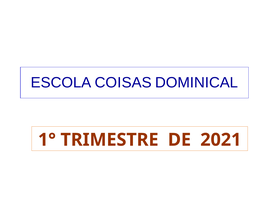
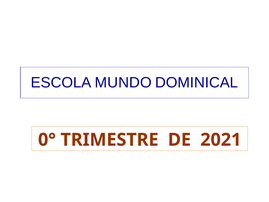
COISAS: COISAS -> MUNDO
1°: 1° -> 0°
